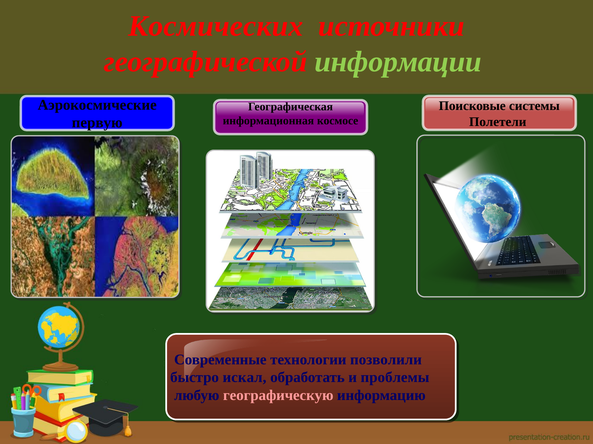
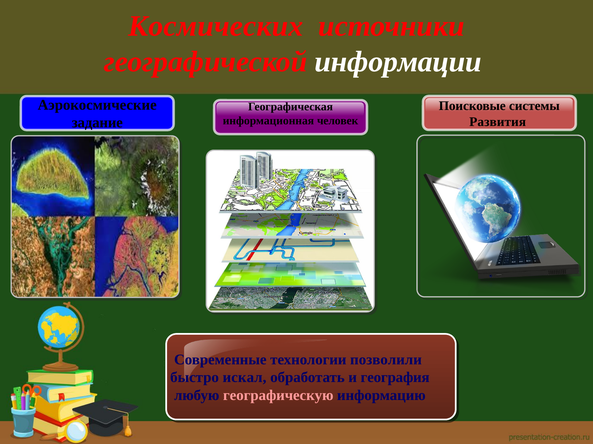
информации colour: light green -> white
космосе: космосе -> человек
Полетели: Полетели -> Развития
первую: первую -> задание
проблемы: проблемы -> география
